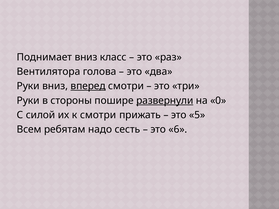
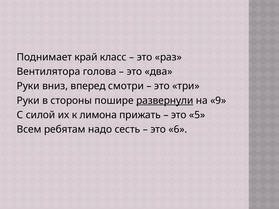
Поднимает вниз: вниз -> край
вперед underline: present -> none
0: 0 -> 9
к смотри: смотри -> лимона
